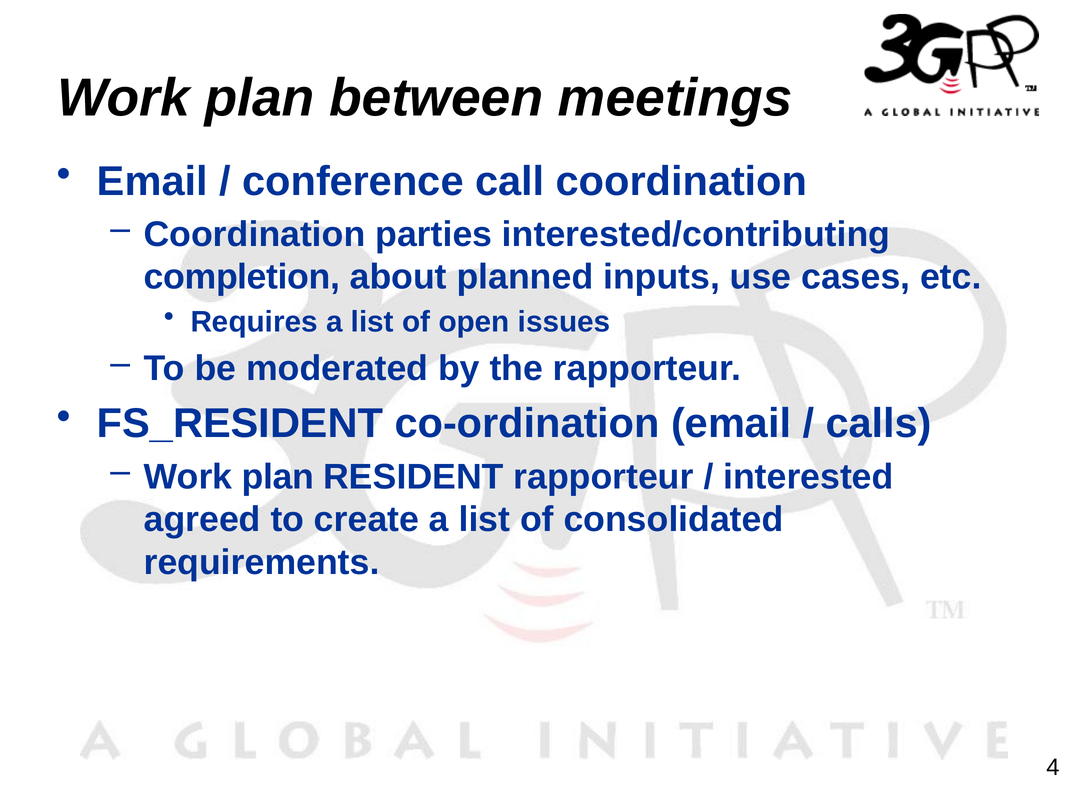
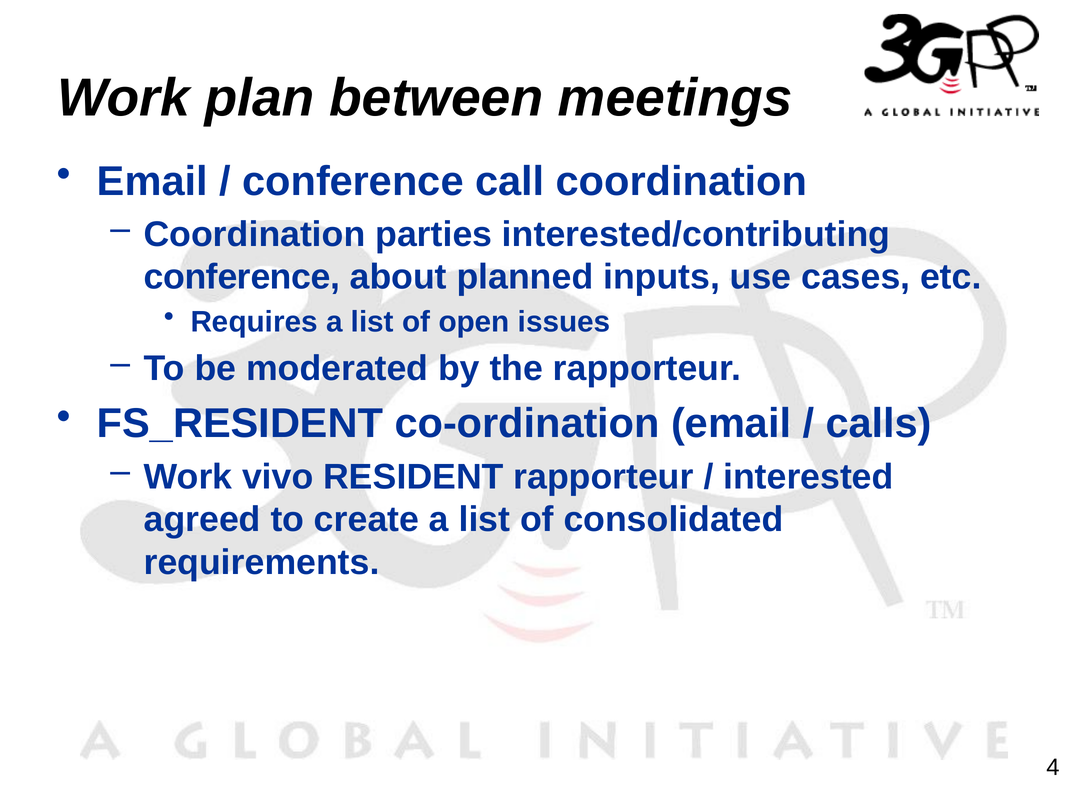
completion at (242, 277): completion -> conference
plan at (278, 477): plan -> vivo
